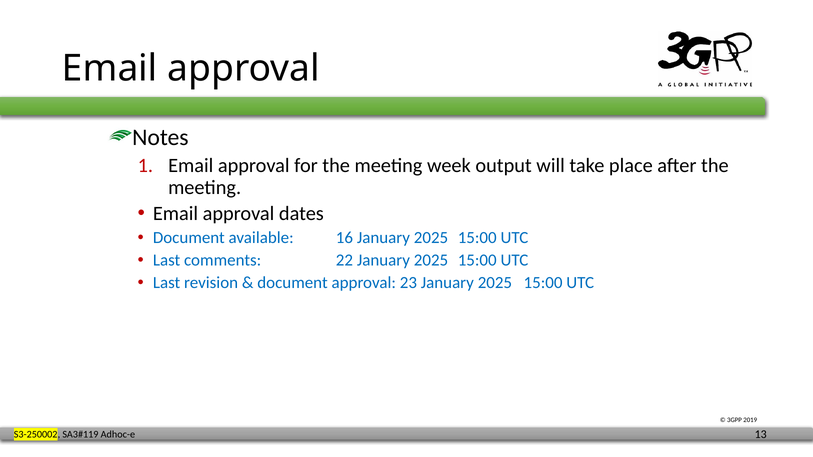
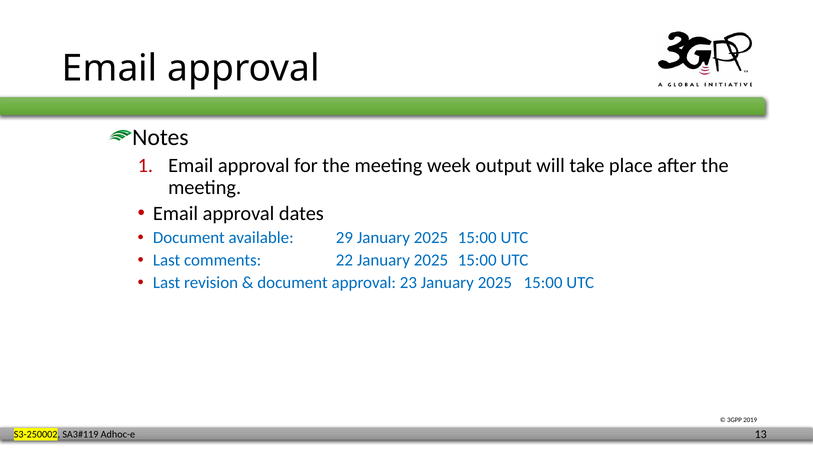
16: 16 -> 29
